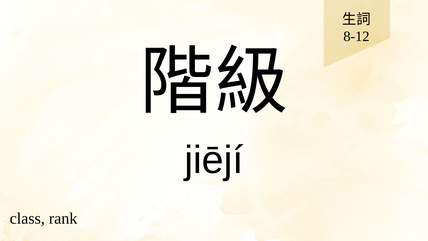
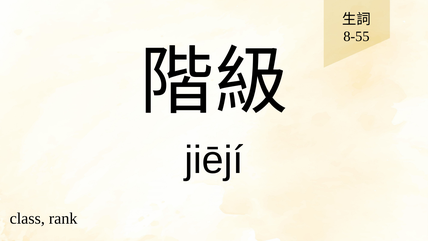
8-12: 8-12 -> 8-55
